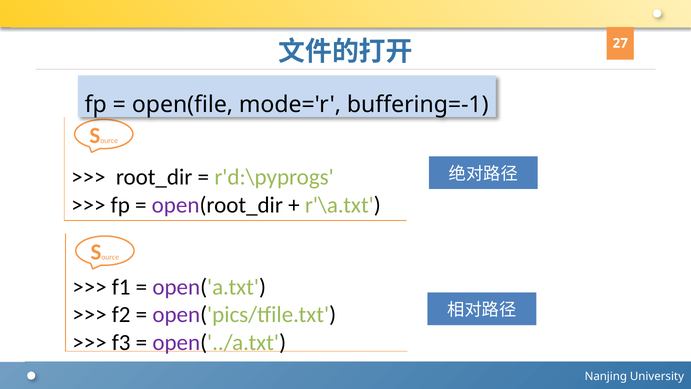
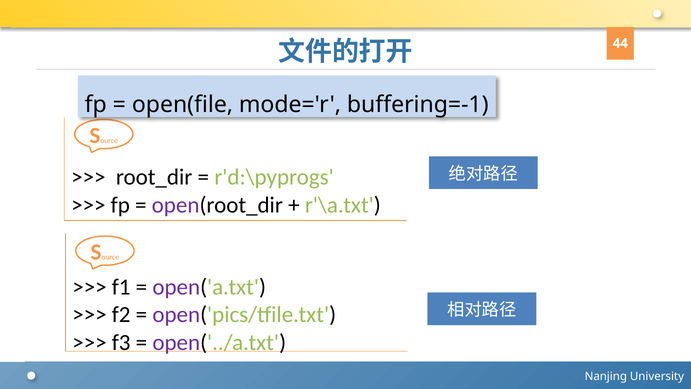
27: 27 -> 44
